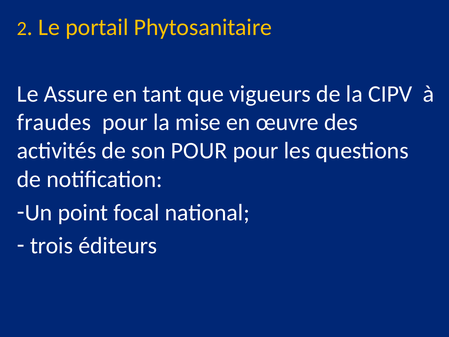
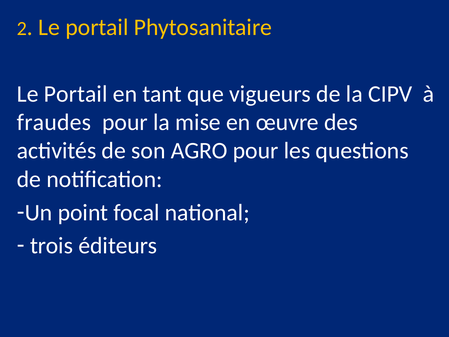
Assure at (76, 94): Assure -> Portail
son POUR: POUR -> AGRO
